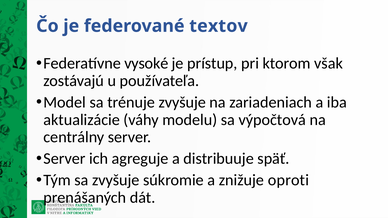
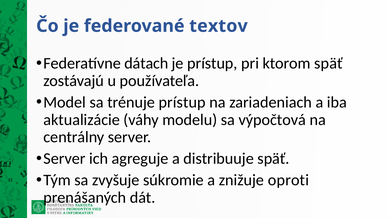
vysoké: vysoké -> dátach
ktorom však: však -> späť
trénuje zvyšuje: zvyšuje -> prístup
